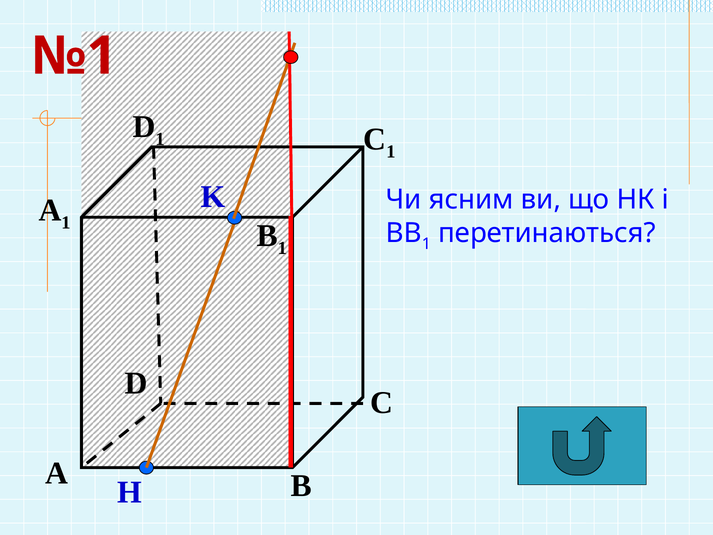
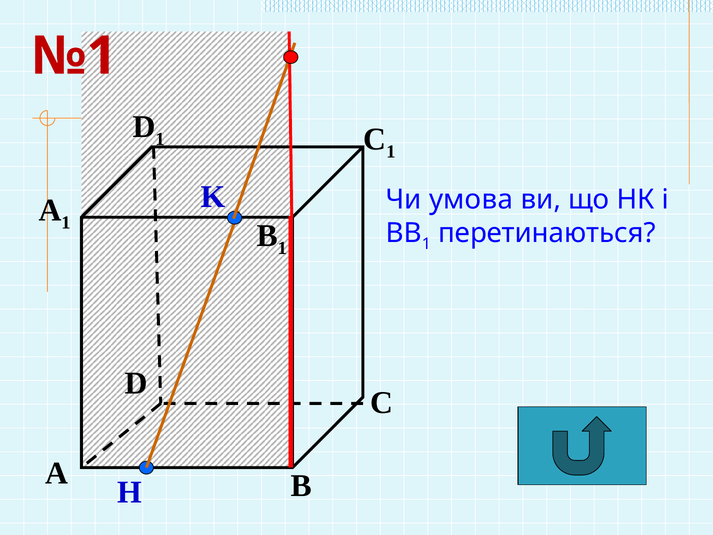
ясним: ясним -> умова
